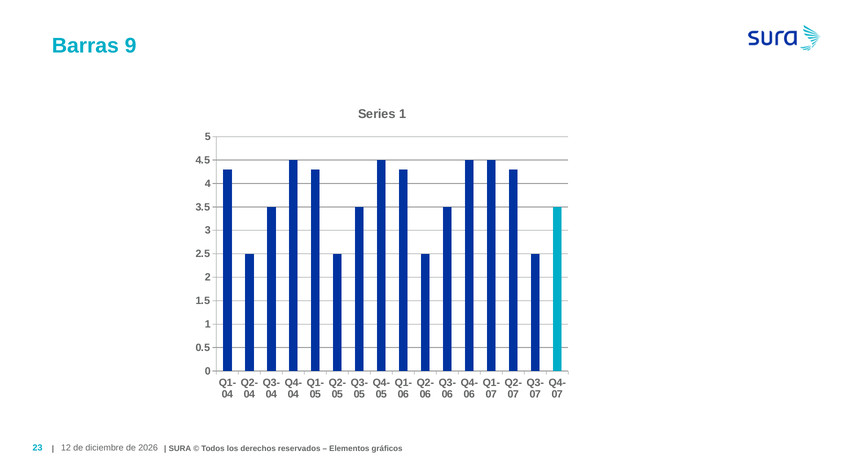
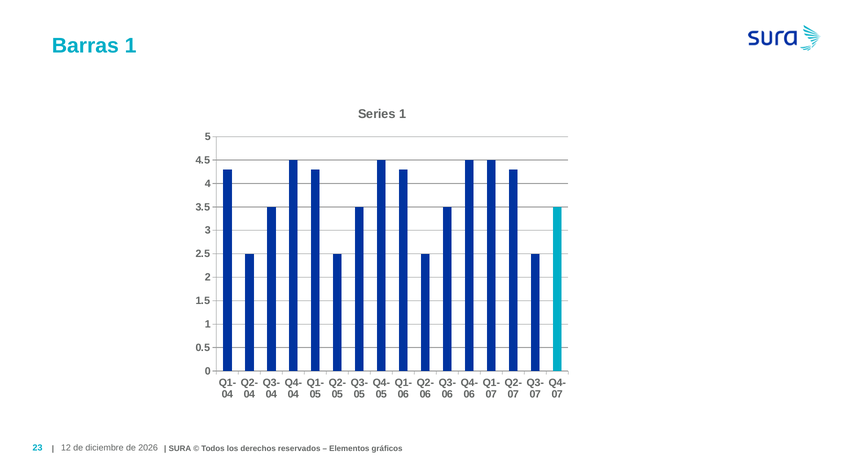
Barras 9: 9 -> 1
